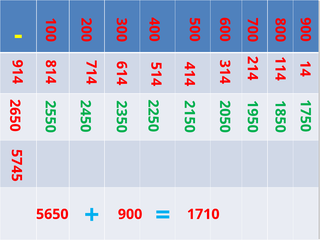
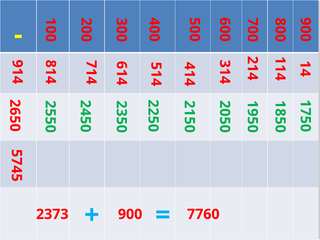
5650: 5650 -> 2373
1710: 1710 -> 7760
